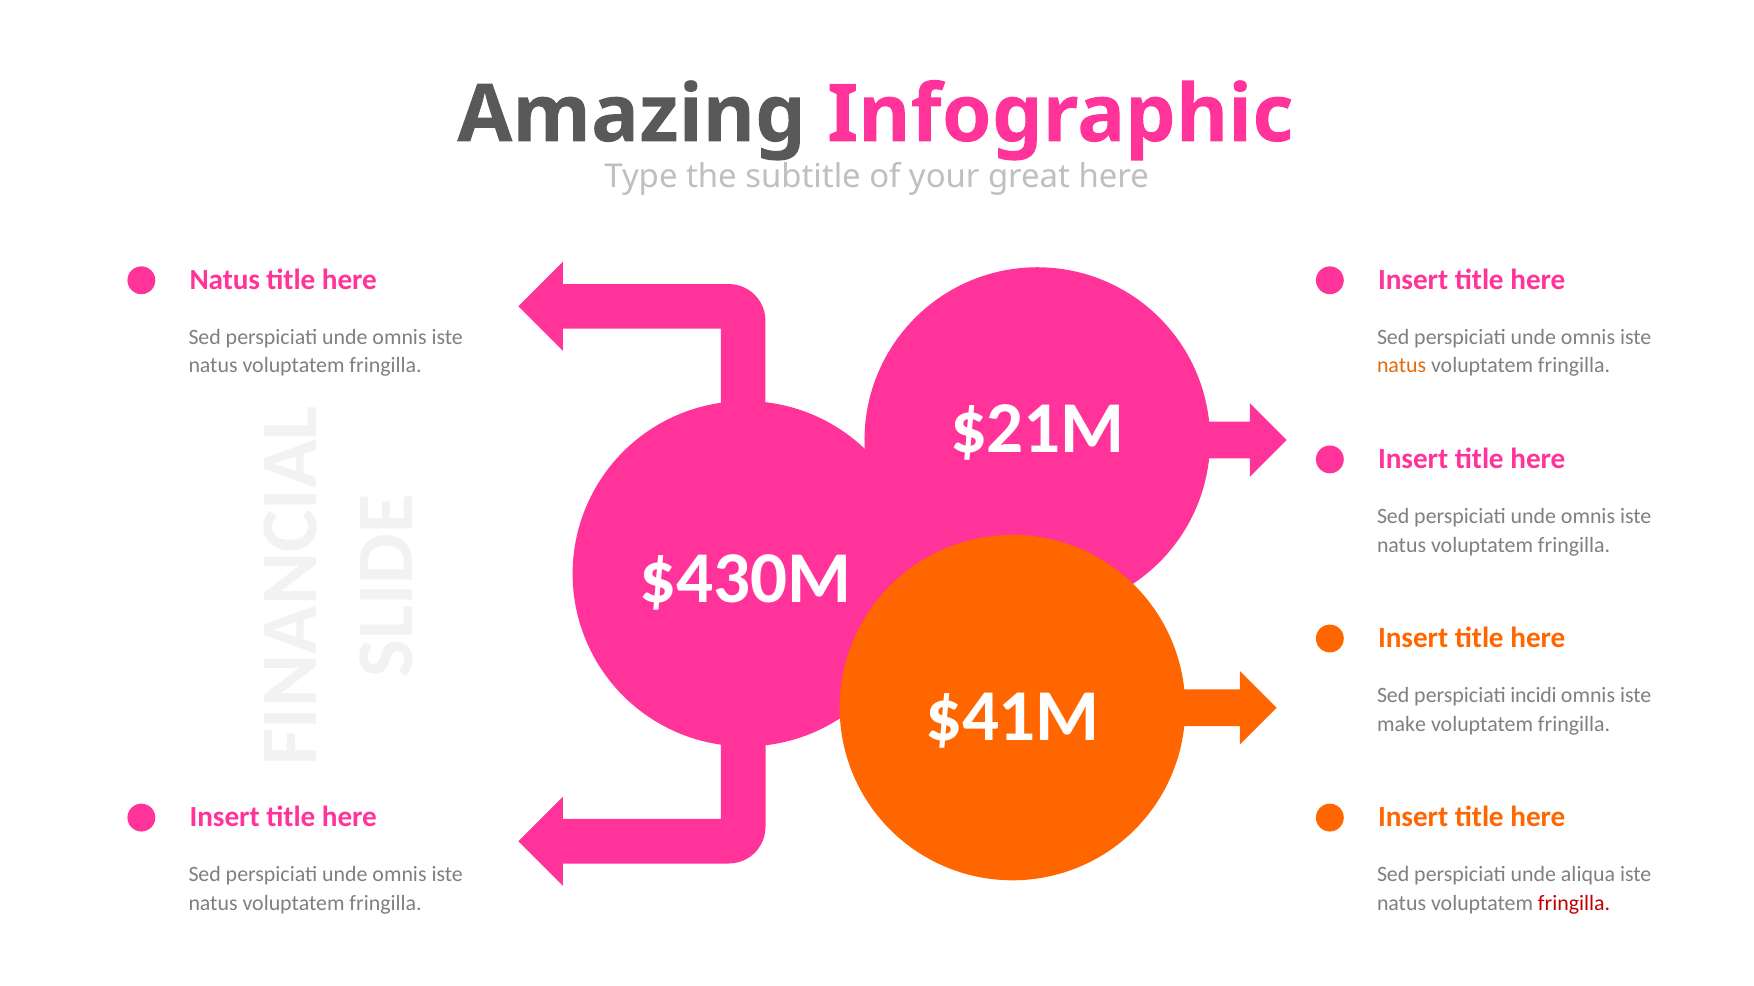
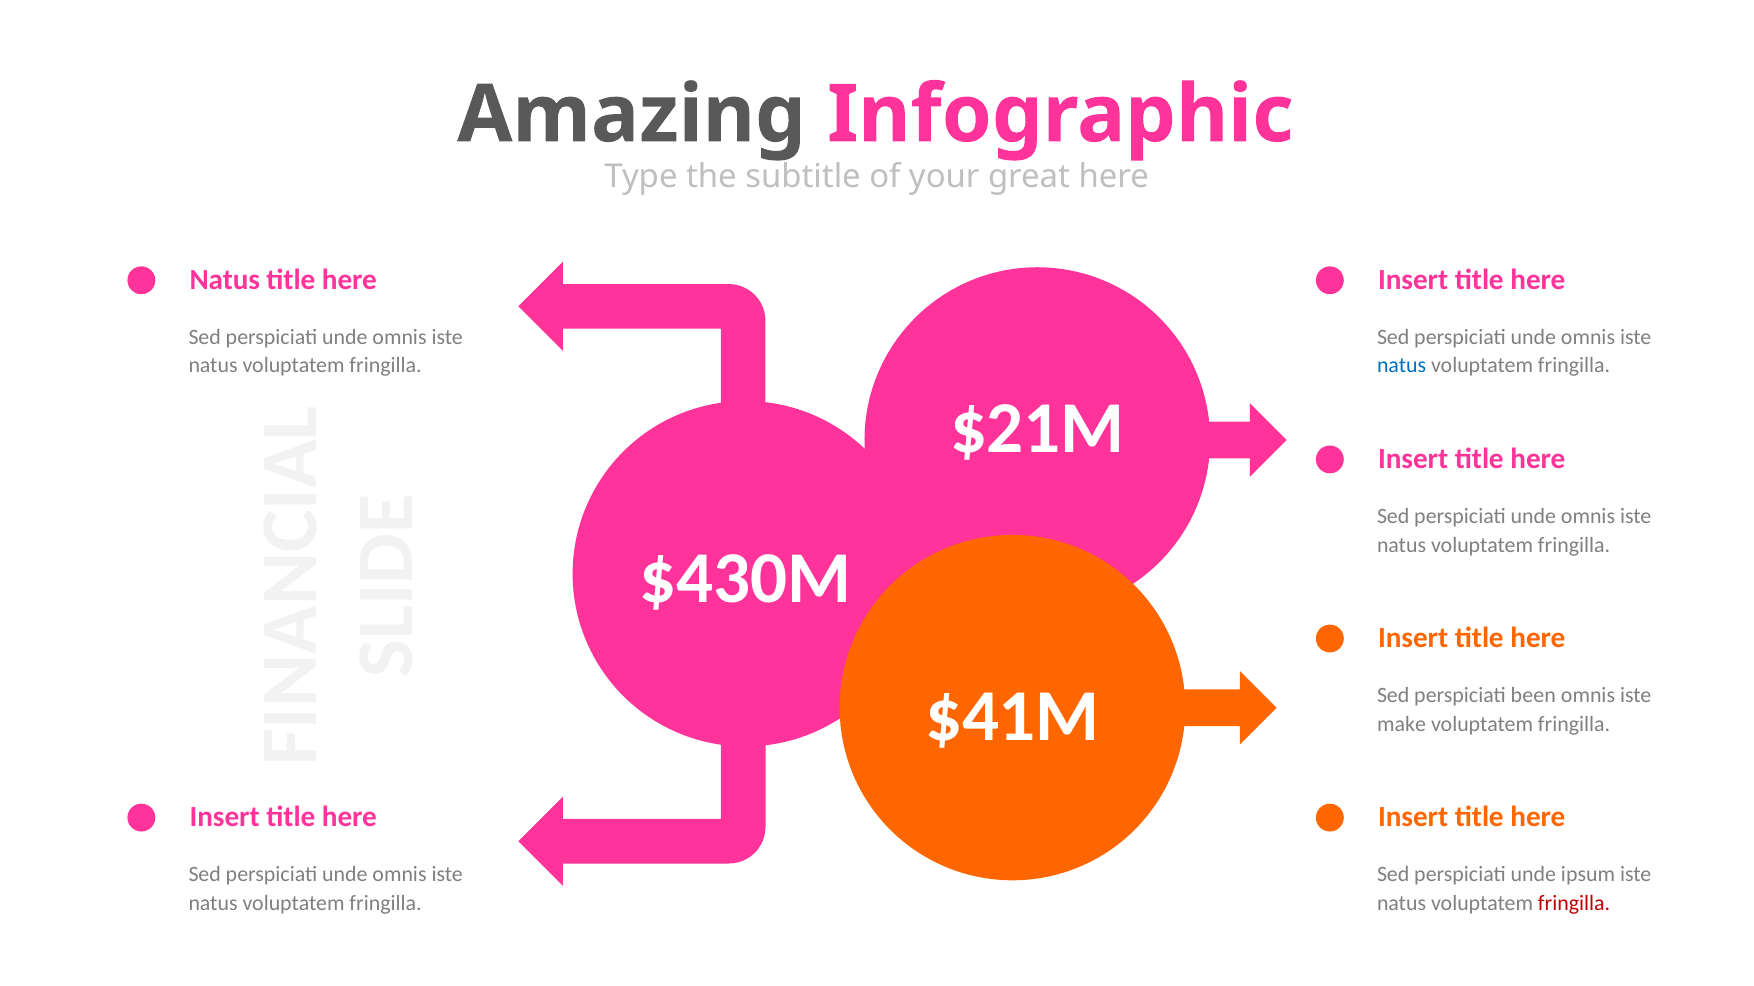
natus at (1402, 366) colour: orange -> blue
incidi: incidi -> been
aliqua: aliqua -> ipsum
